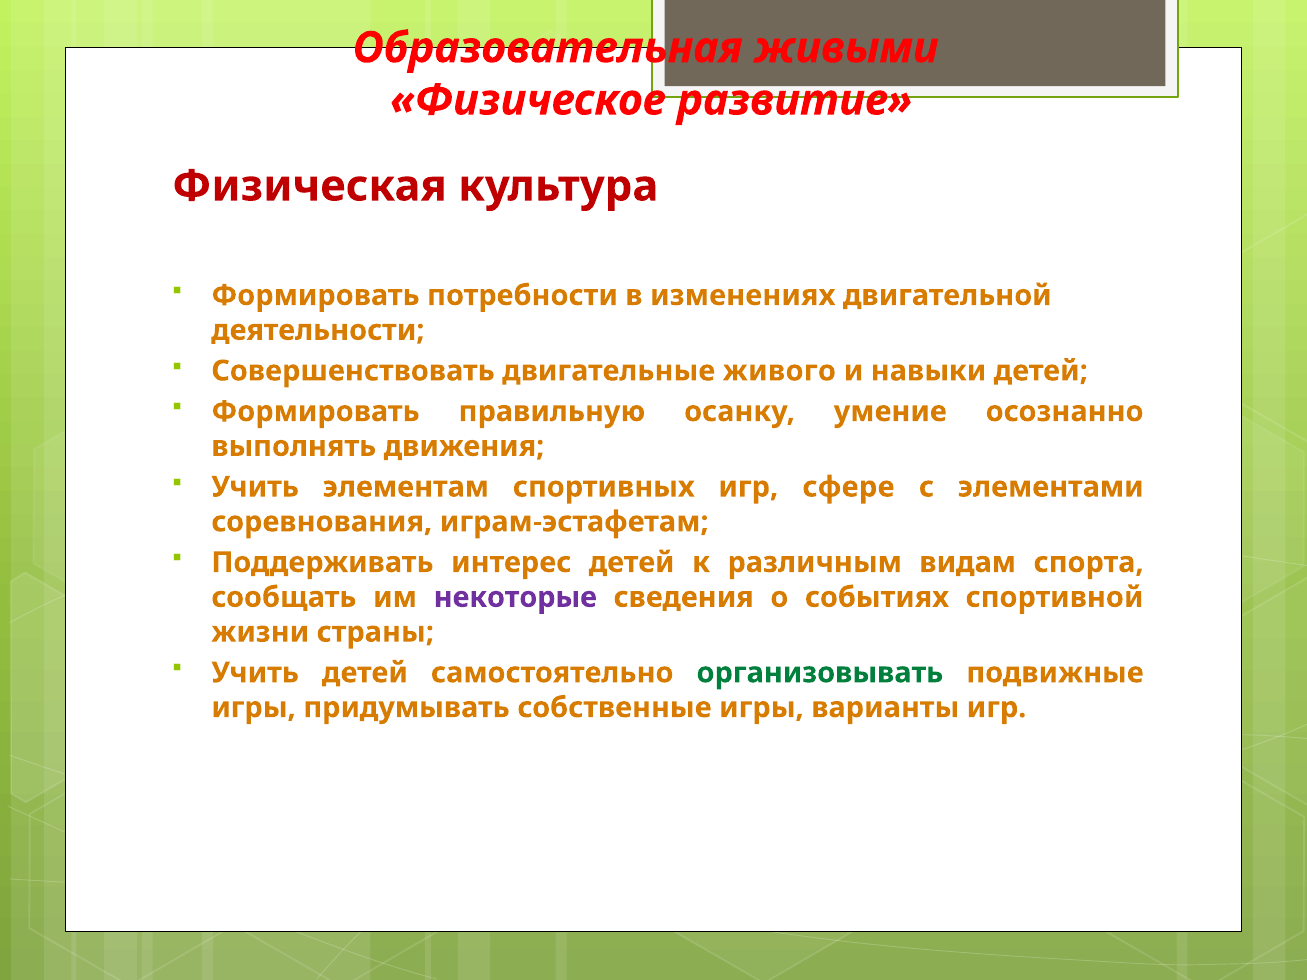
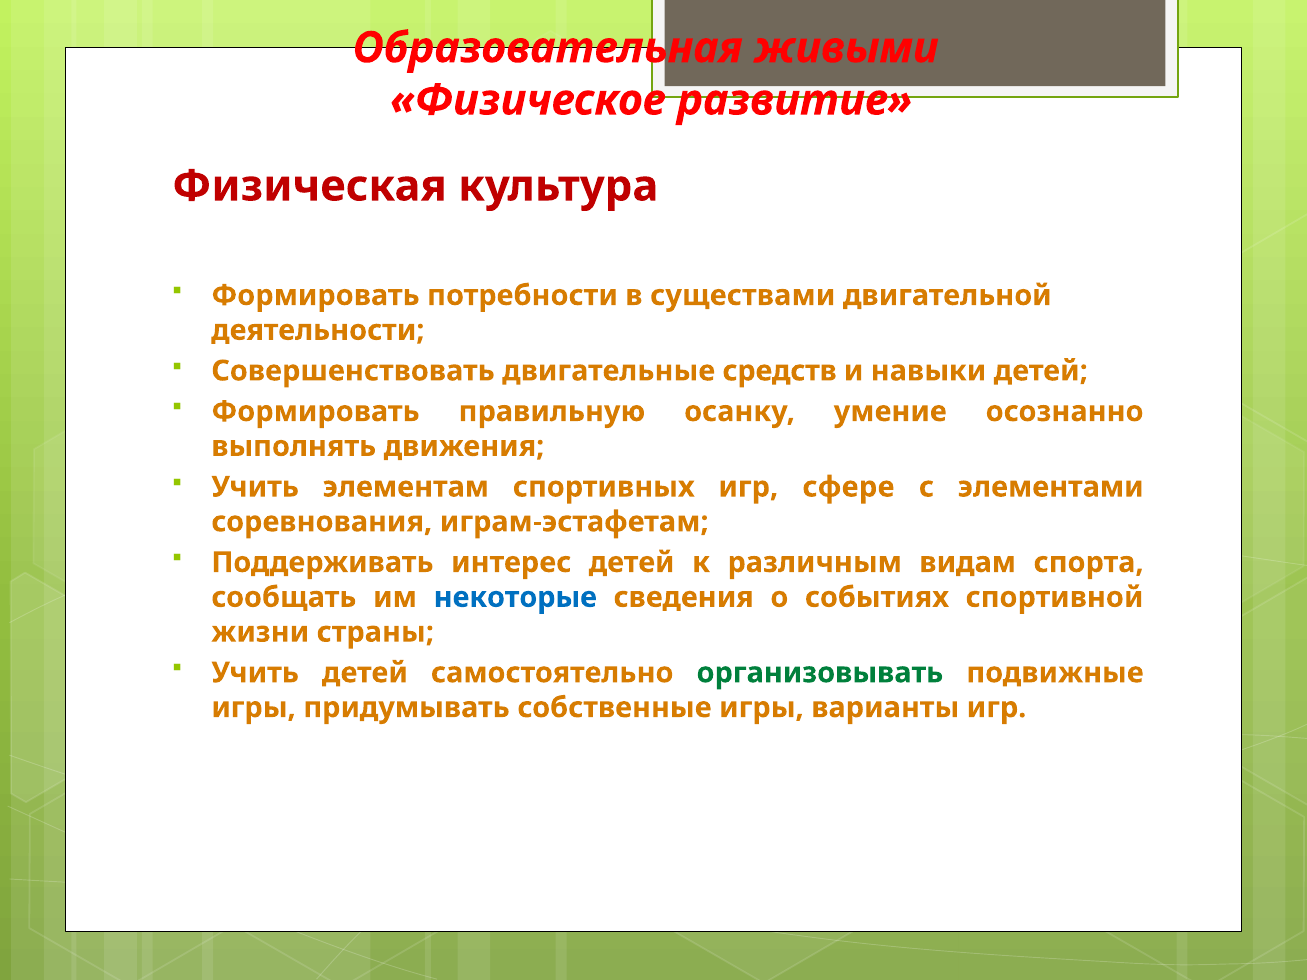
изменениях: изменениях -> существами
живого: живого -> средств
некоторые colour: purple -> blue
